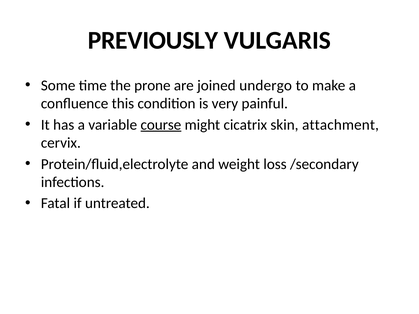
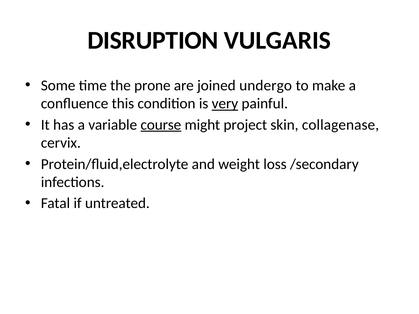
PREVIOUSLY: PREVIOUSLY -> DISRUPTION
very underline: none -> present
cicatrix: cicatrix -> project
attachment: attachment -> collagenase
